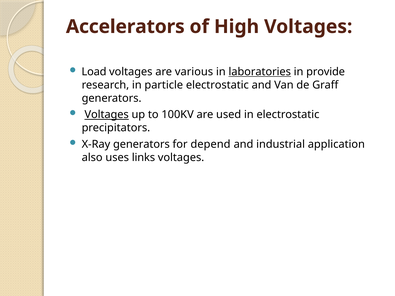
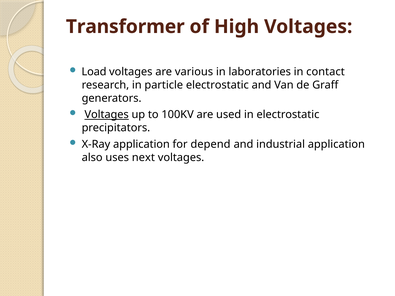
Accelerators: Accelerators -> Transformer
laboratories underline: present -> none
provide: provide -> contact
X-Ray generators: generators -> application
links: links -> next
